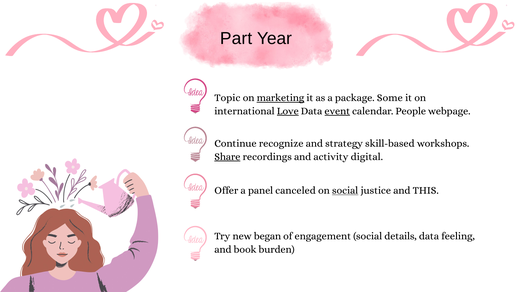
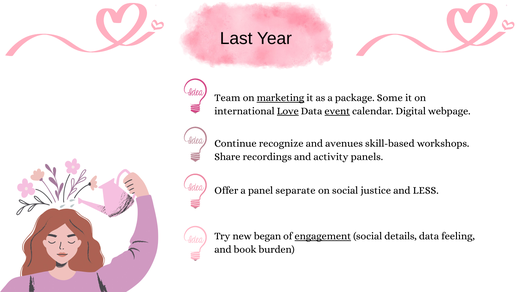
Part: Part -> Last
Topic: Topic -> Team
People: People -> Digital
strategy: strategy -> avenues
Share underline: present -> none
digital: digital -> panels
canceled: canceled -> separate
social at (345, 190) underline: present -> none
THIS: THIS -> LESS
engagement underline: none -> present
